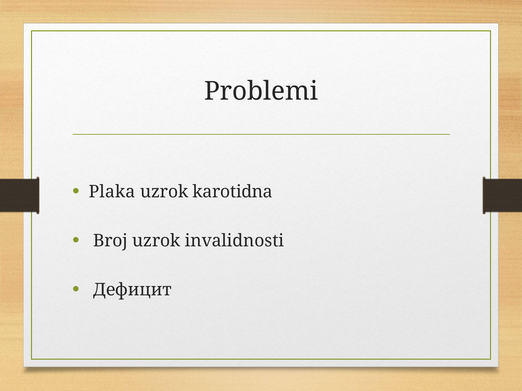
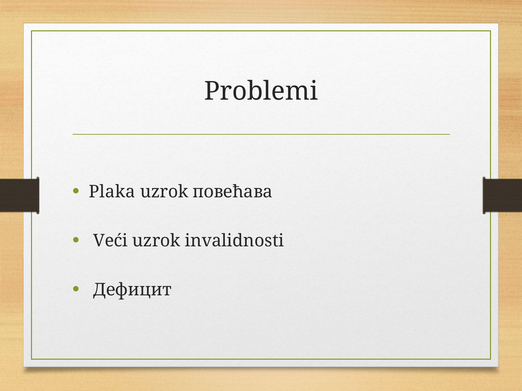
karotidna: karotidna -> повећава
Broj: Broj -> Veći
